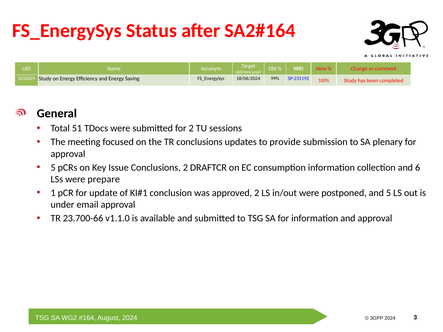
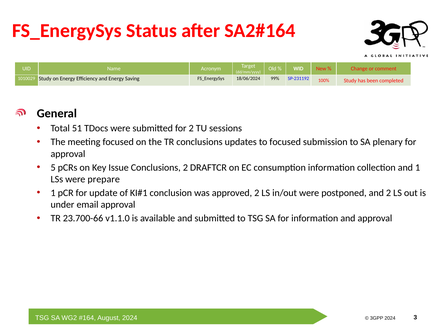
to provide: provide -> focused
and 6: 6 -> 1
and 5: 5 -> 2
